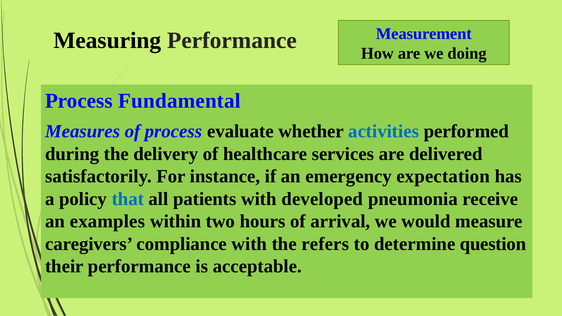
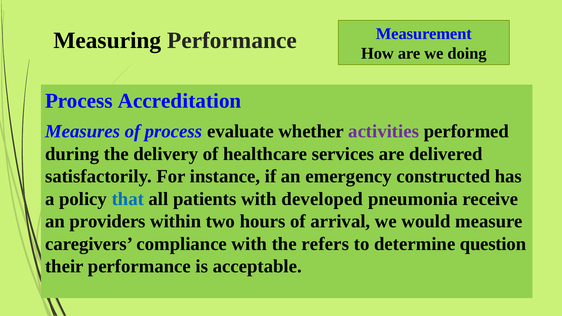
Fundamental: Fundamental -> Accreditation
activities colour: blue -> purple
expectation: expectation -> constructed
examples: examples -> providers
